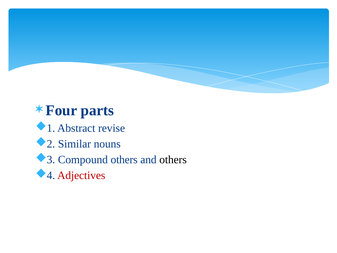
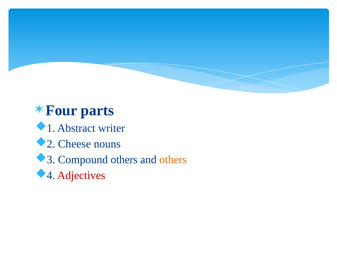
revise: revise -> writer
Similar: Similar -> Cheese
others at (173, 159) colour: black -> orange
